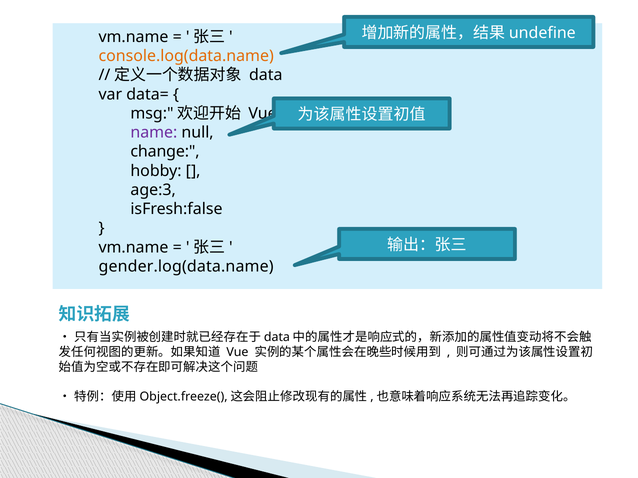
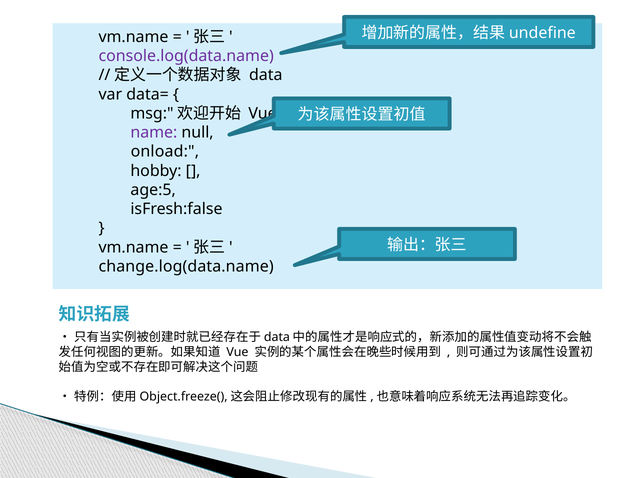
console.log(data.name colour: orange -> purple
change: change -> onload
age:3: age:3 -> age:5
gender.log(data.name: gender.log(data.name -> change.log(data.name
